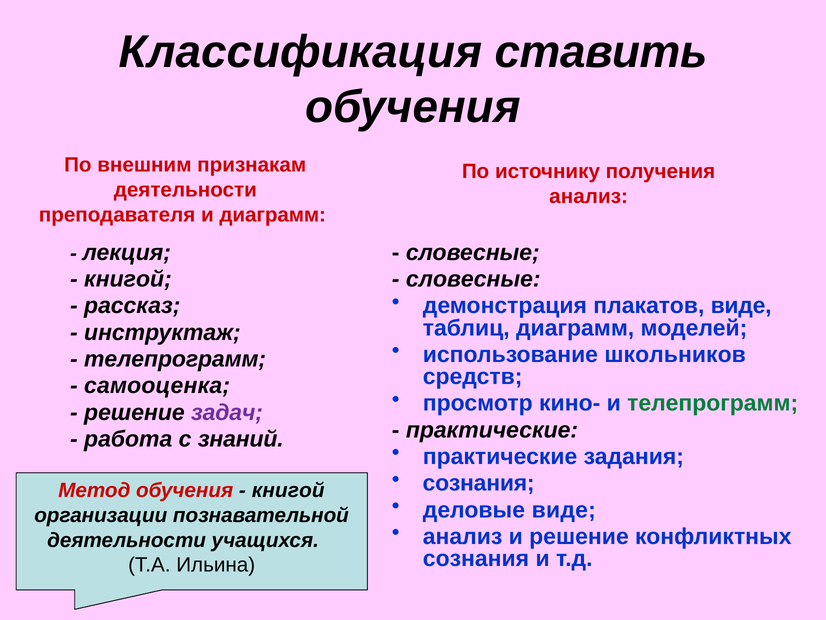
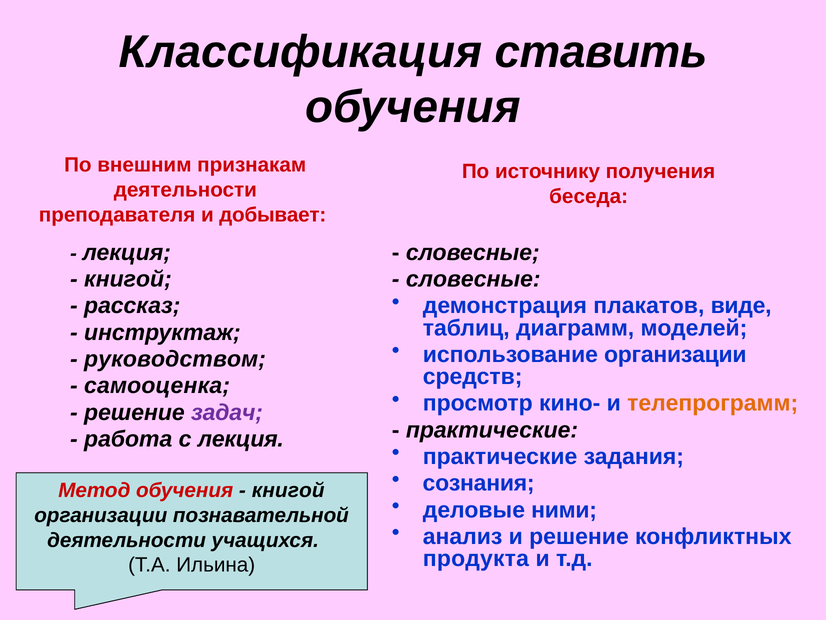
анализ at (589, 196): анализ -> беседа
и диаграмм: диаграмм -> добывает
использование школьников: школьников -> организации
телепрограмм at (175, 359): телепрограмм -> руководством
телепрограмм at (713, 403) colour: green -> orange
с знаний: знаний -> лекция
деловые виде: виде -> ними
сознания at (476, 558): сознания -> продукта
